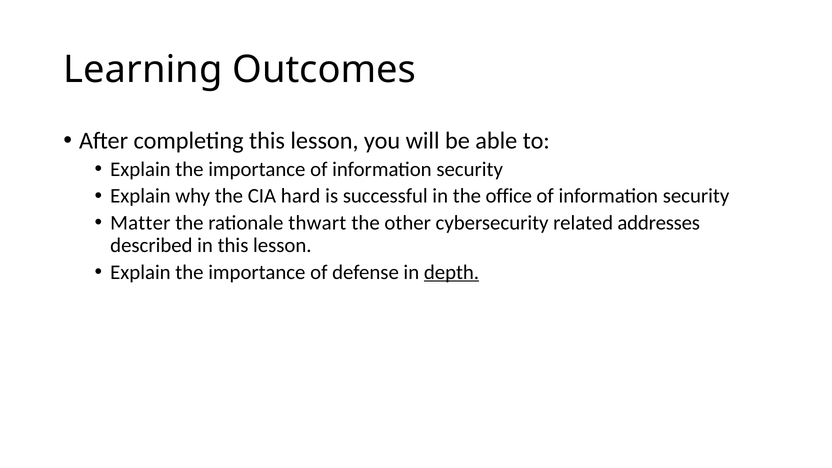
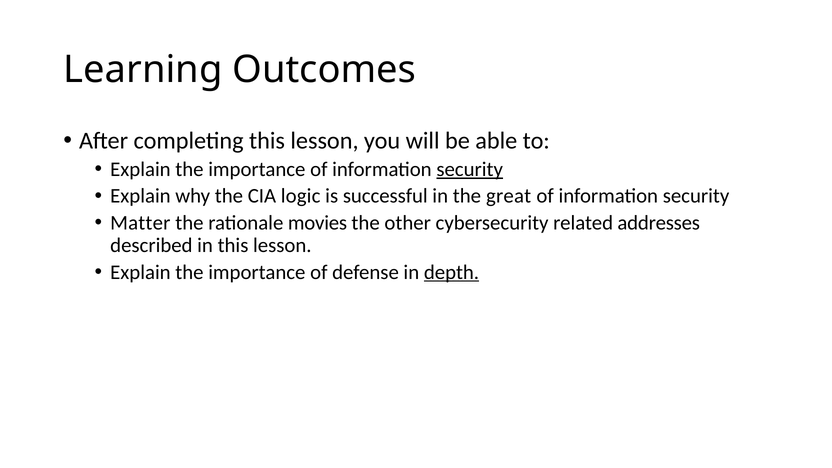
security at (470, 169) underline: none -> present
hard: hard -> logic
office: office -> great
thwart: thwart -> movies
